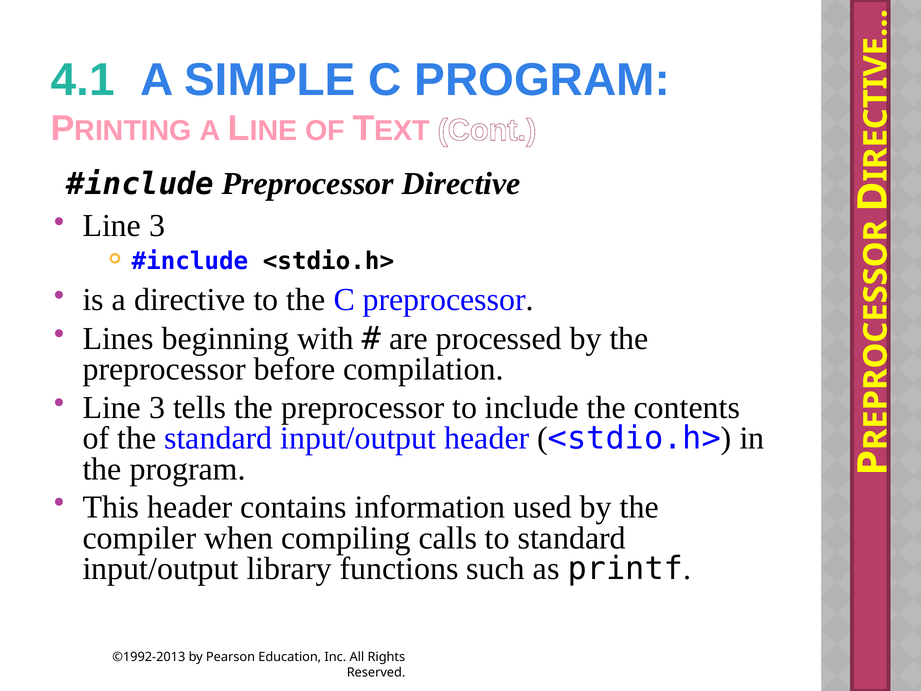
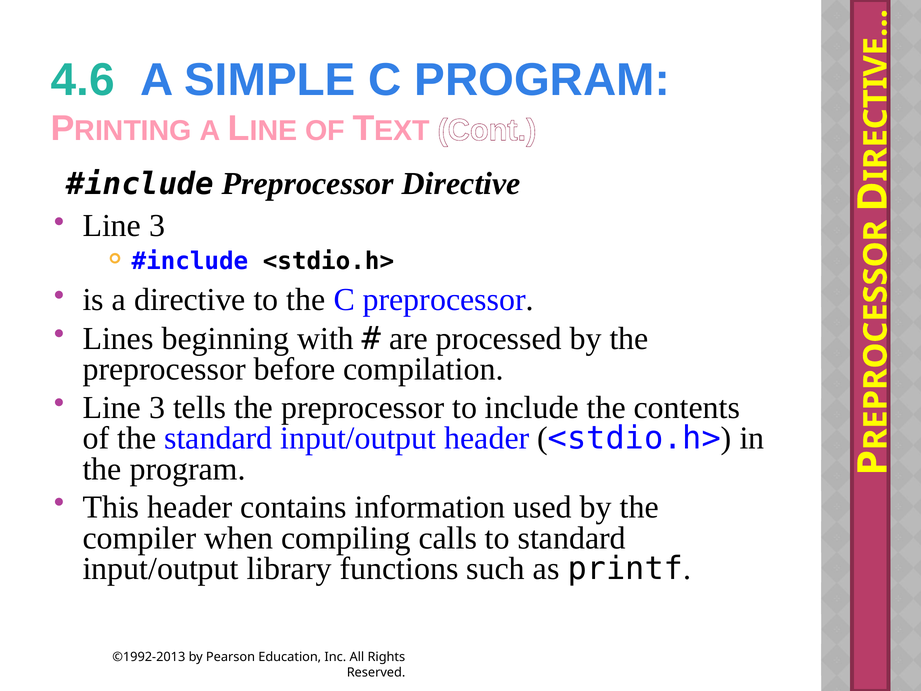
4.1: 4.1 -> 4.6
